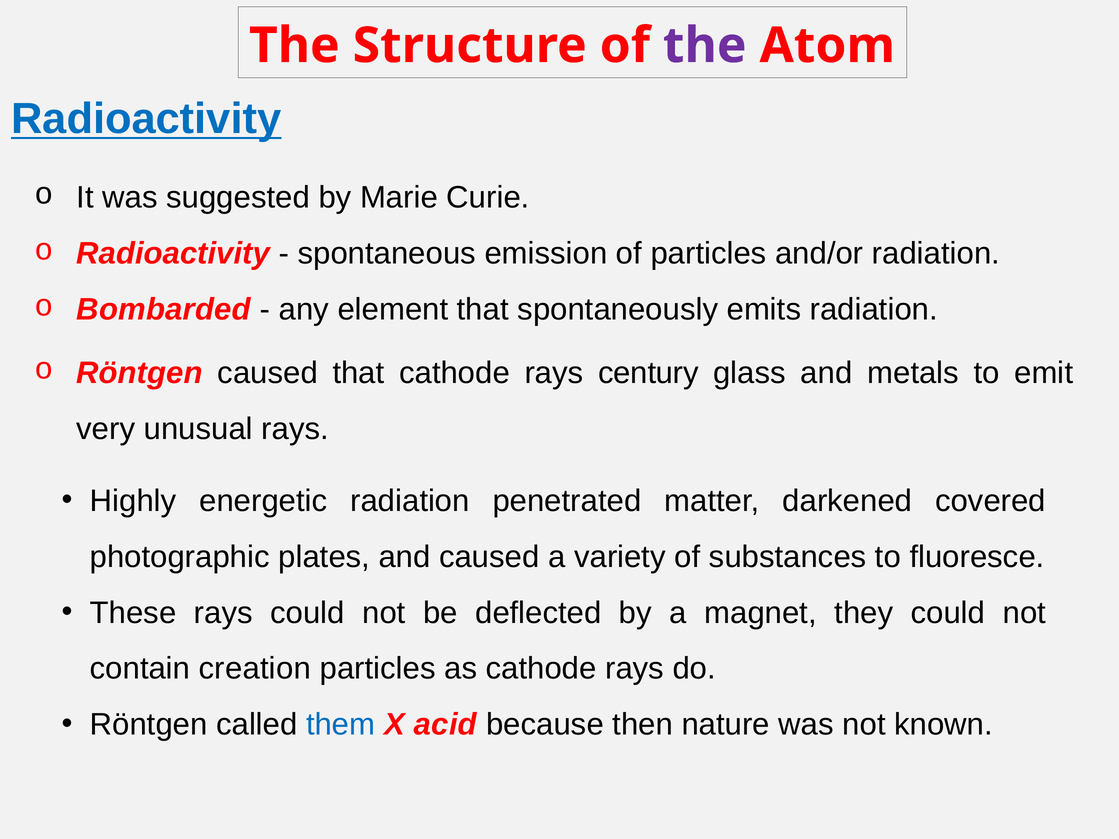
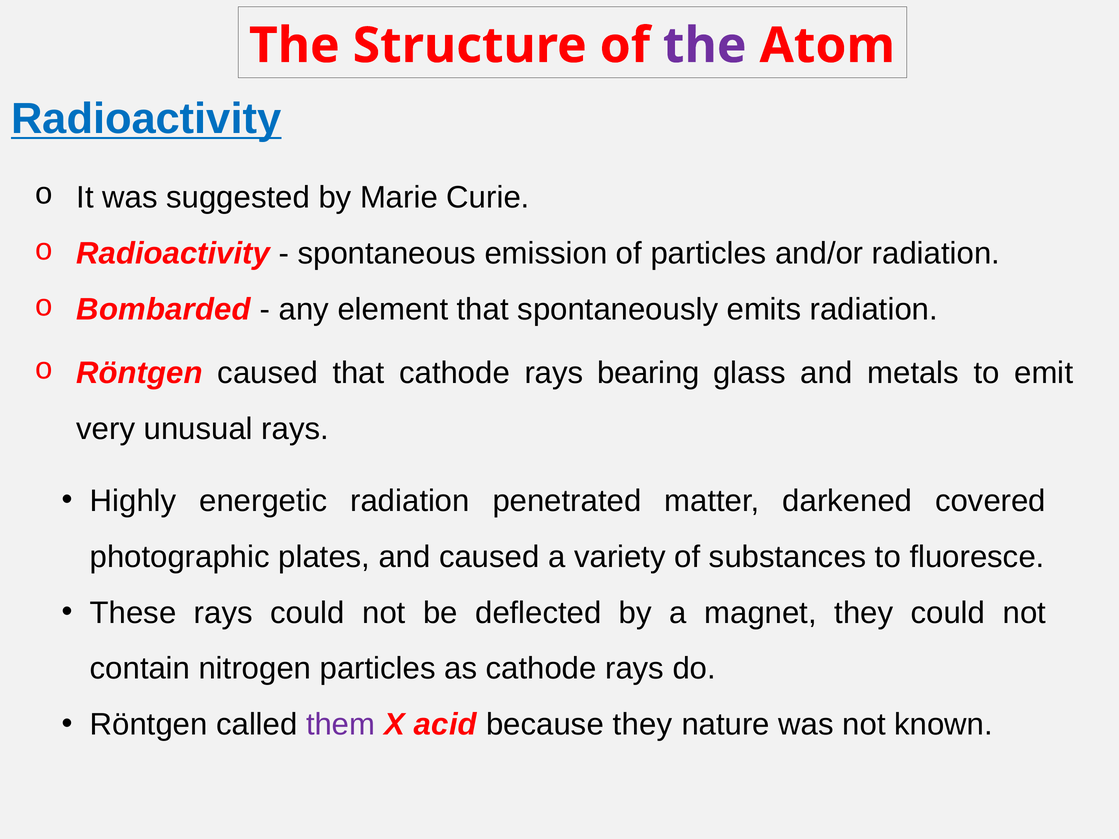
century: century -> bearing
creation: creation -> nitrogen
them colour: blue -> purple
because then: then -> they
